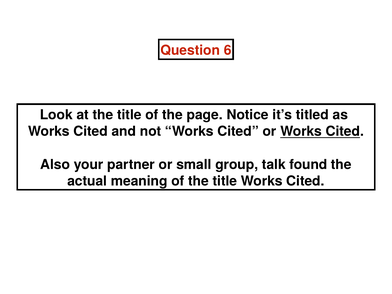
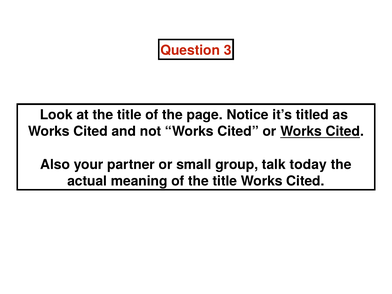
6: 6 -> 3
found: found -> today
